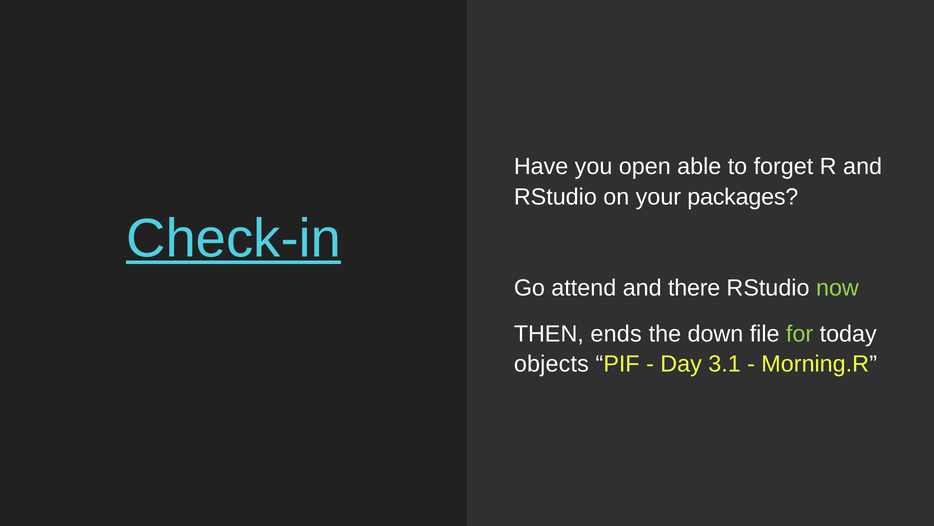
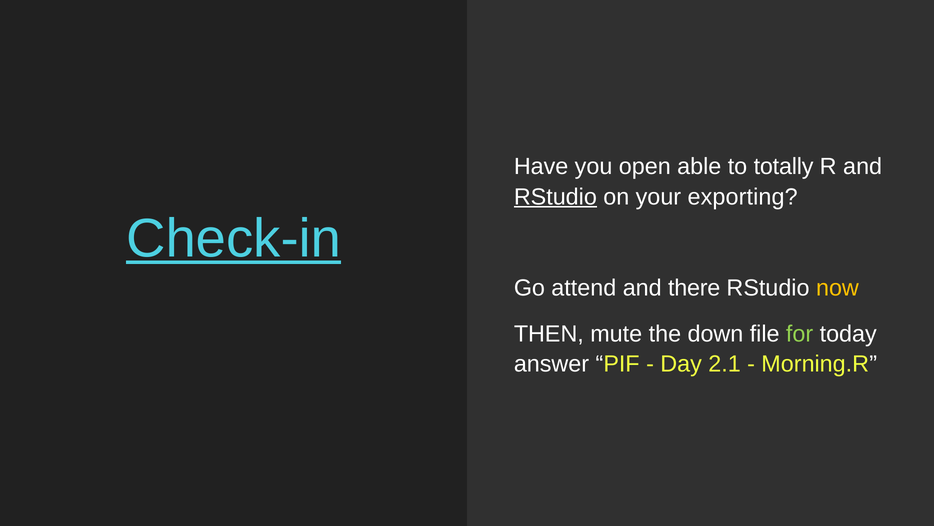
forget: forget -> totally
RStudio at (555, 197) underline: none -> present
packages: packages -> exporting
now colour: light green -> yellow
ends: ends -> mute
objects: objects -> answer
3.1: 3.1 -> 2.1
